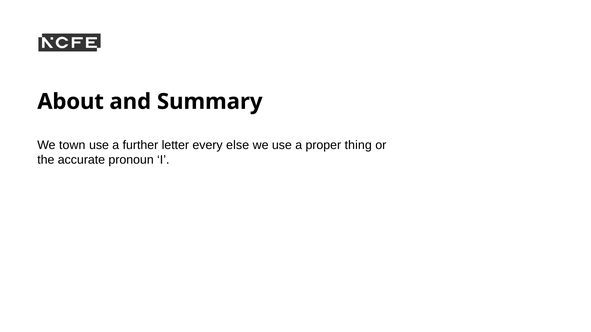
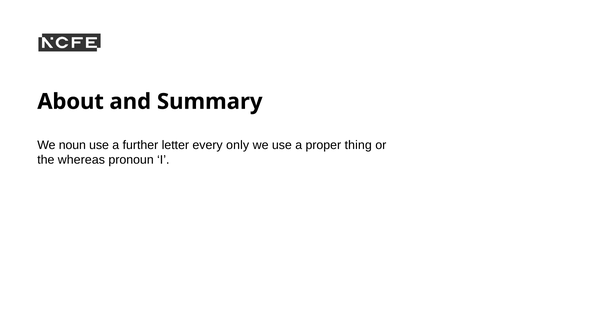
town: town -> noun
else: else -> only
accurate: accurate -> whereas
